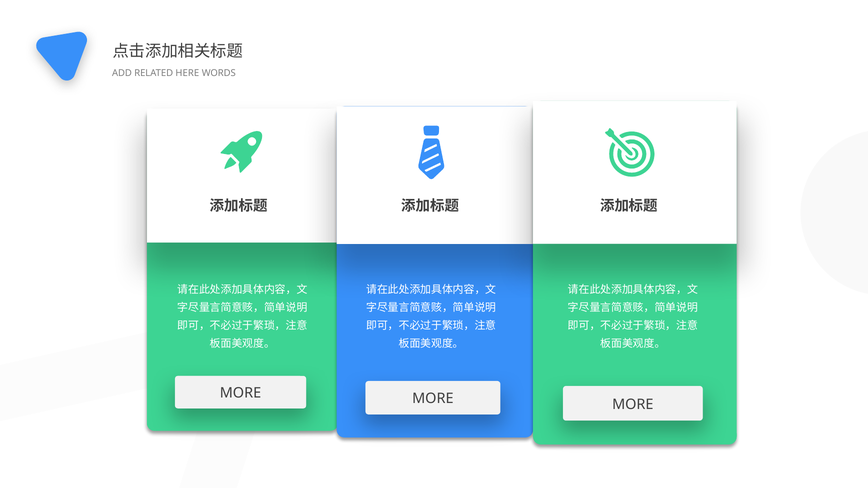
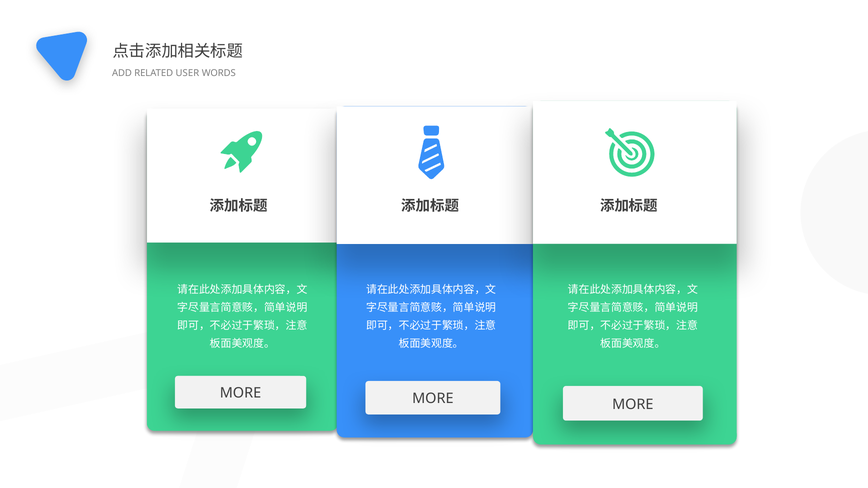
HERE: HERE -> USER
